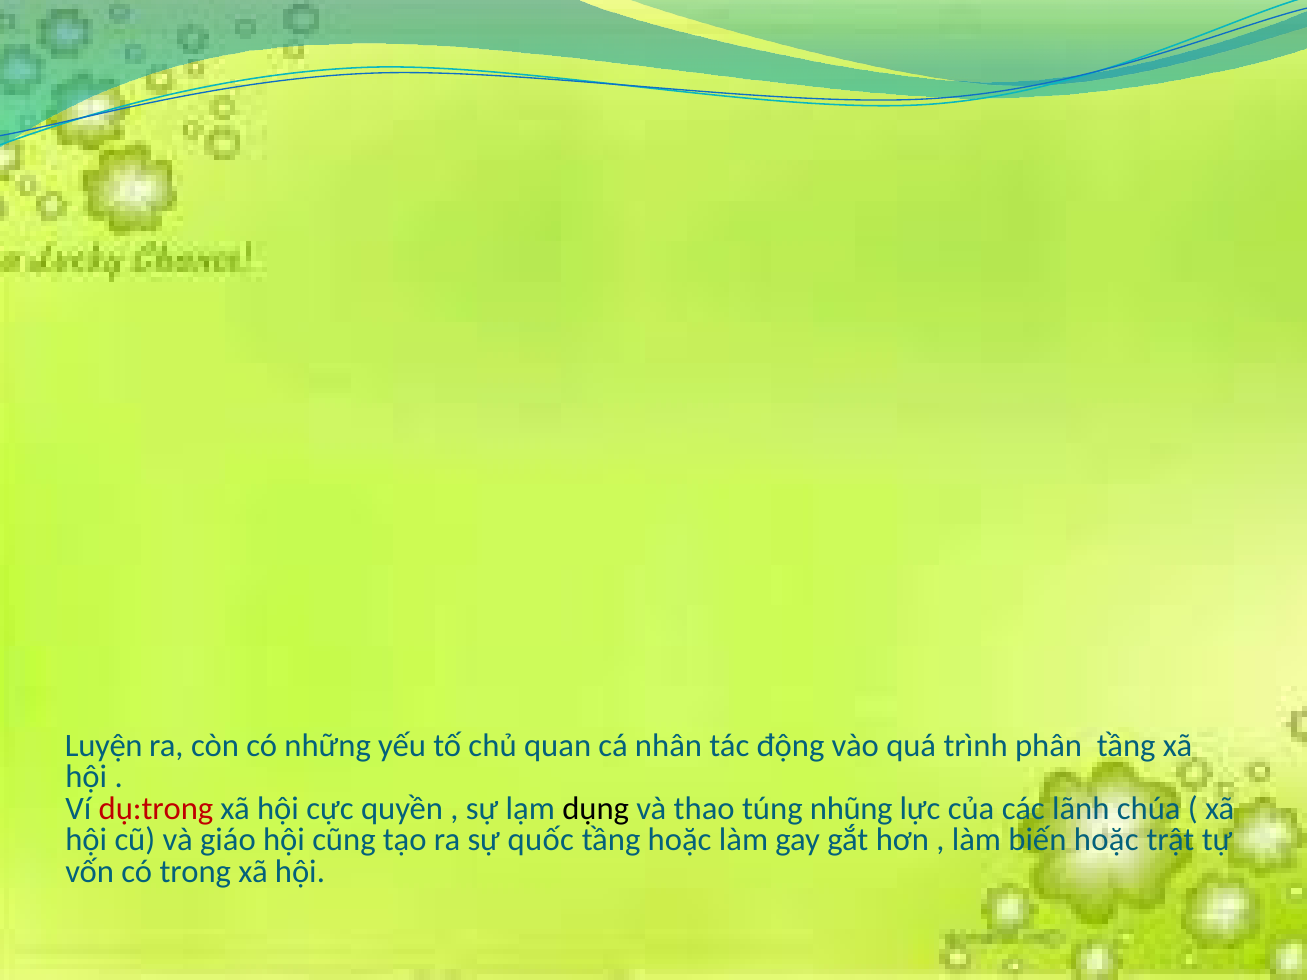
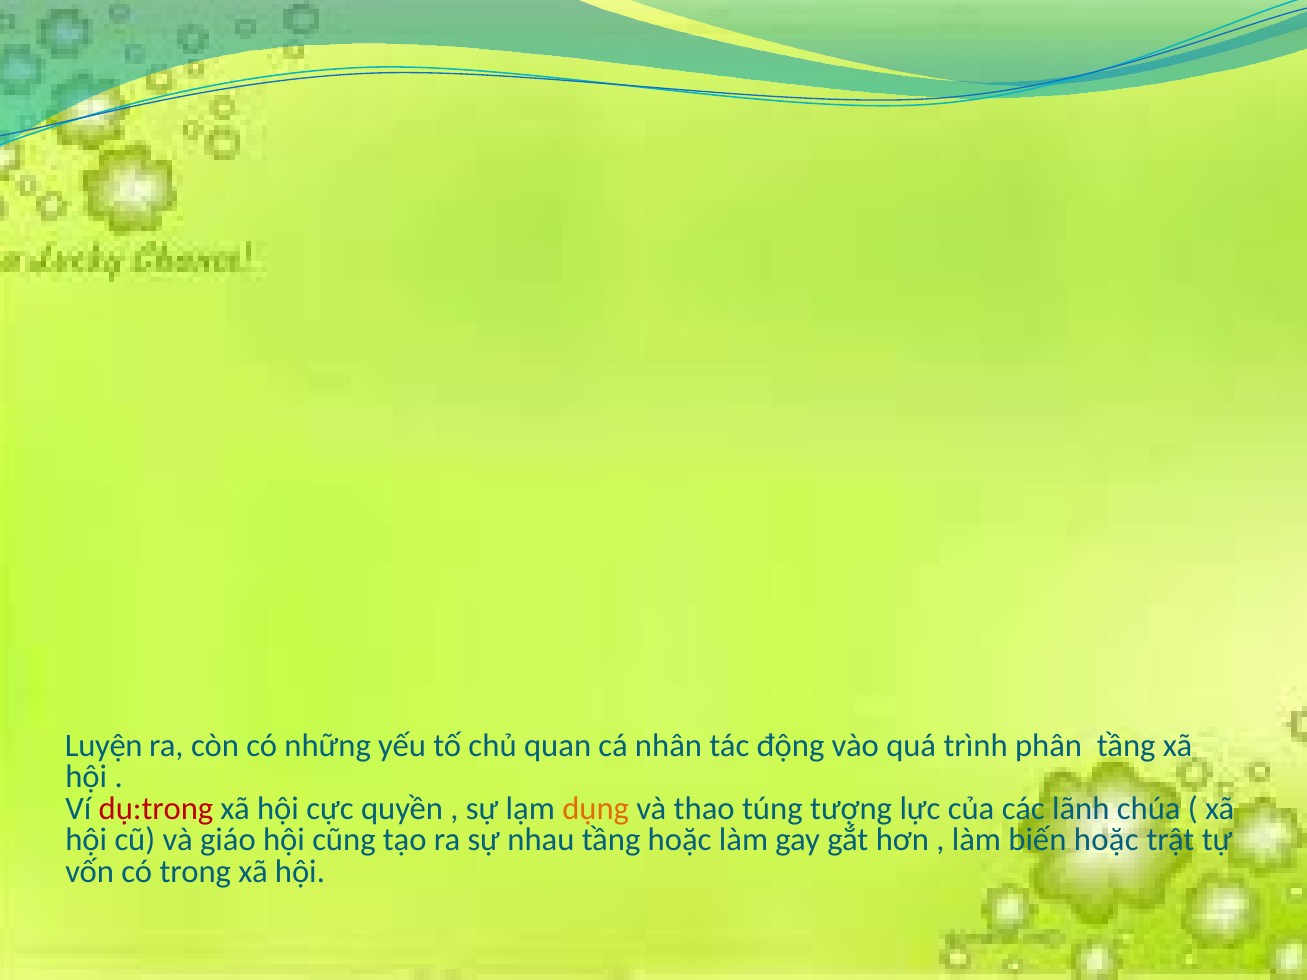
dụng colour: black -> orange
nhũng: nhũng -> tượng
quốc: quốc -> nhau
